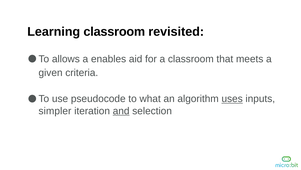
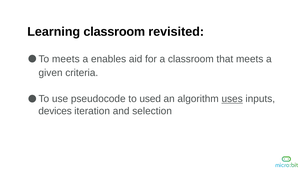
To allows: allows -> meets
what: what -> used
simpler: simpler -> devices
and underline: present -> none
